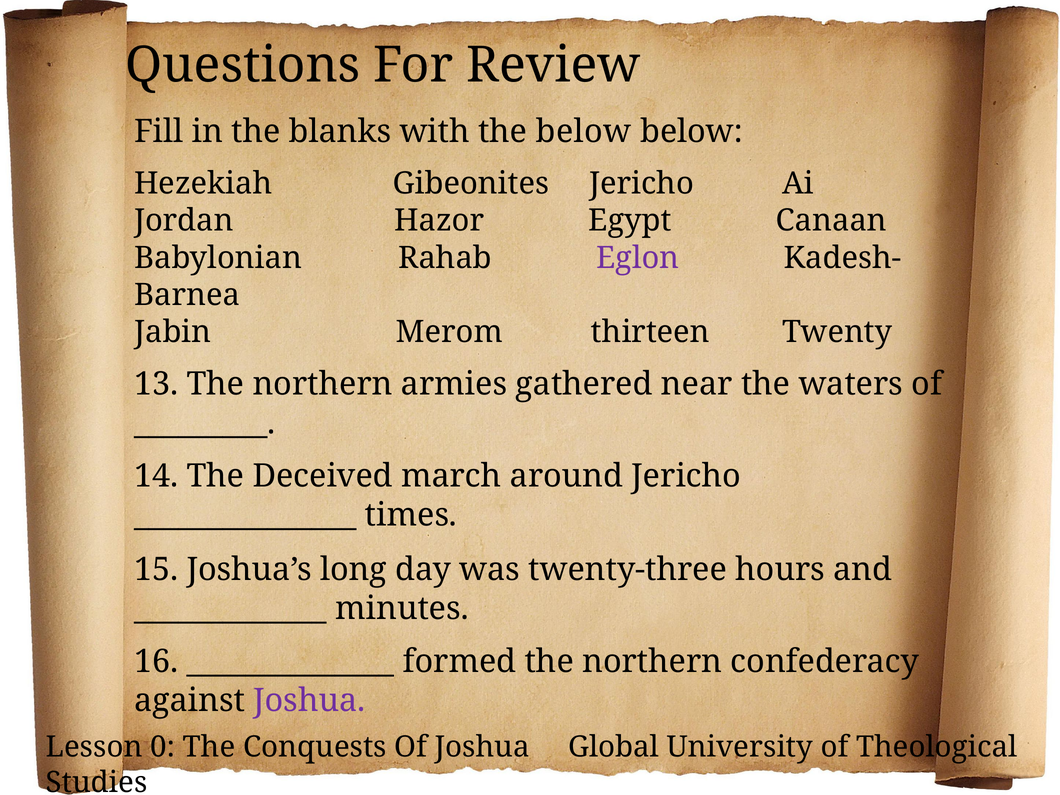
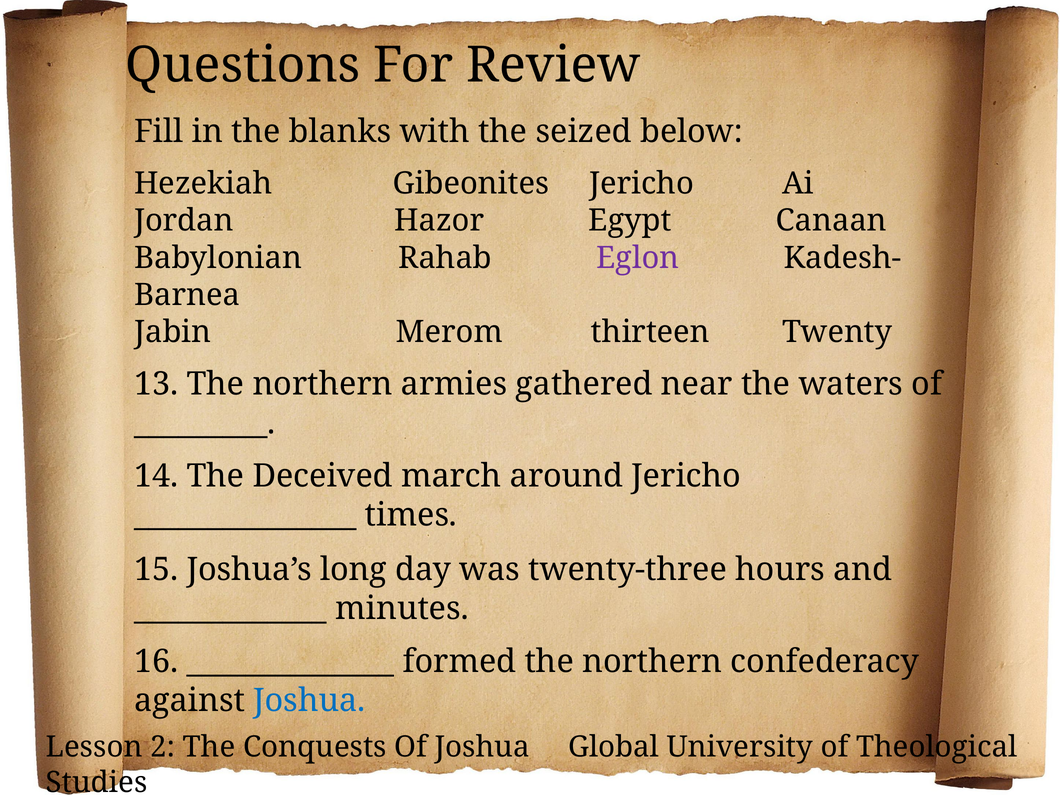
the below: below -> seized
Joshua at (309, 700) colour: purple -> blue
0: 0 -> 2
